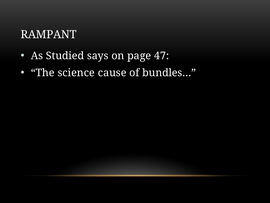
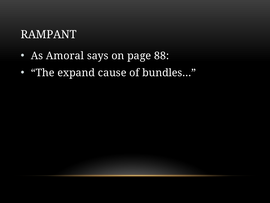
Studied: Studied -> Amoral
47: 47 -> 88
science: science -> expand
